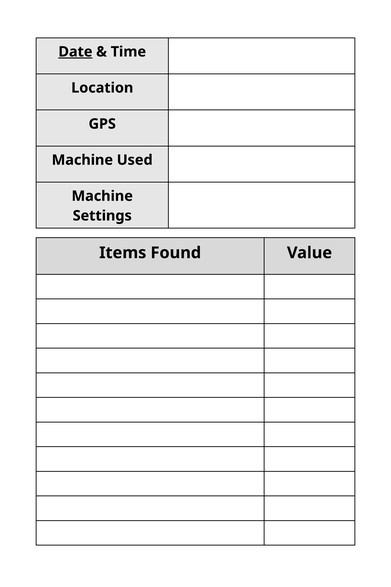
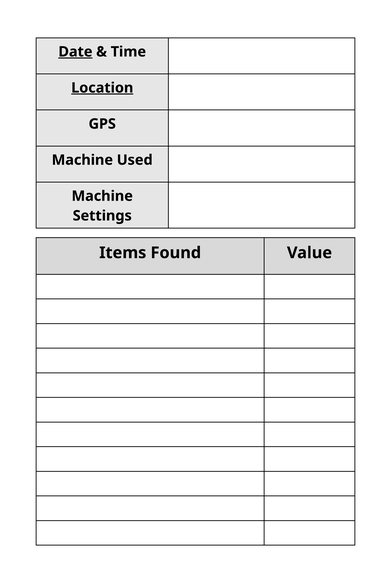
Location underline: none -> present
